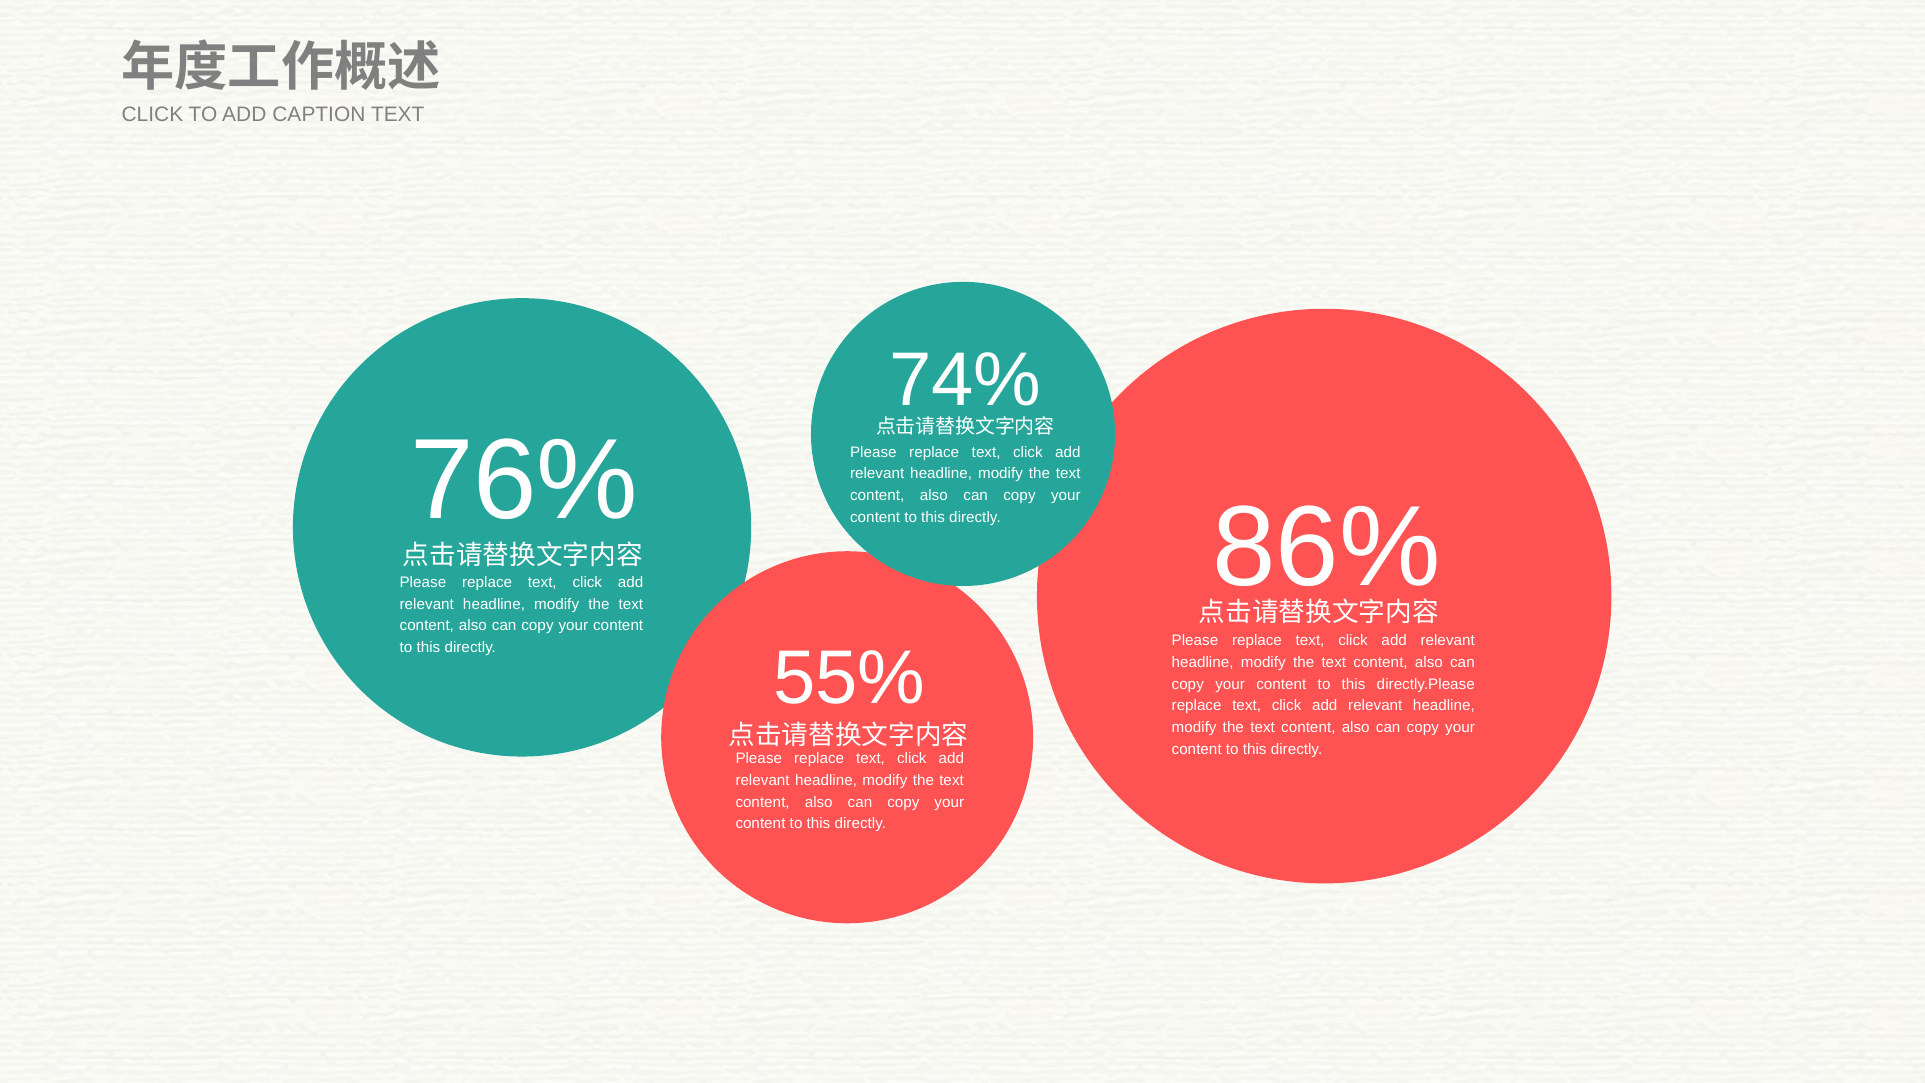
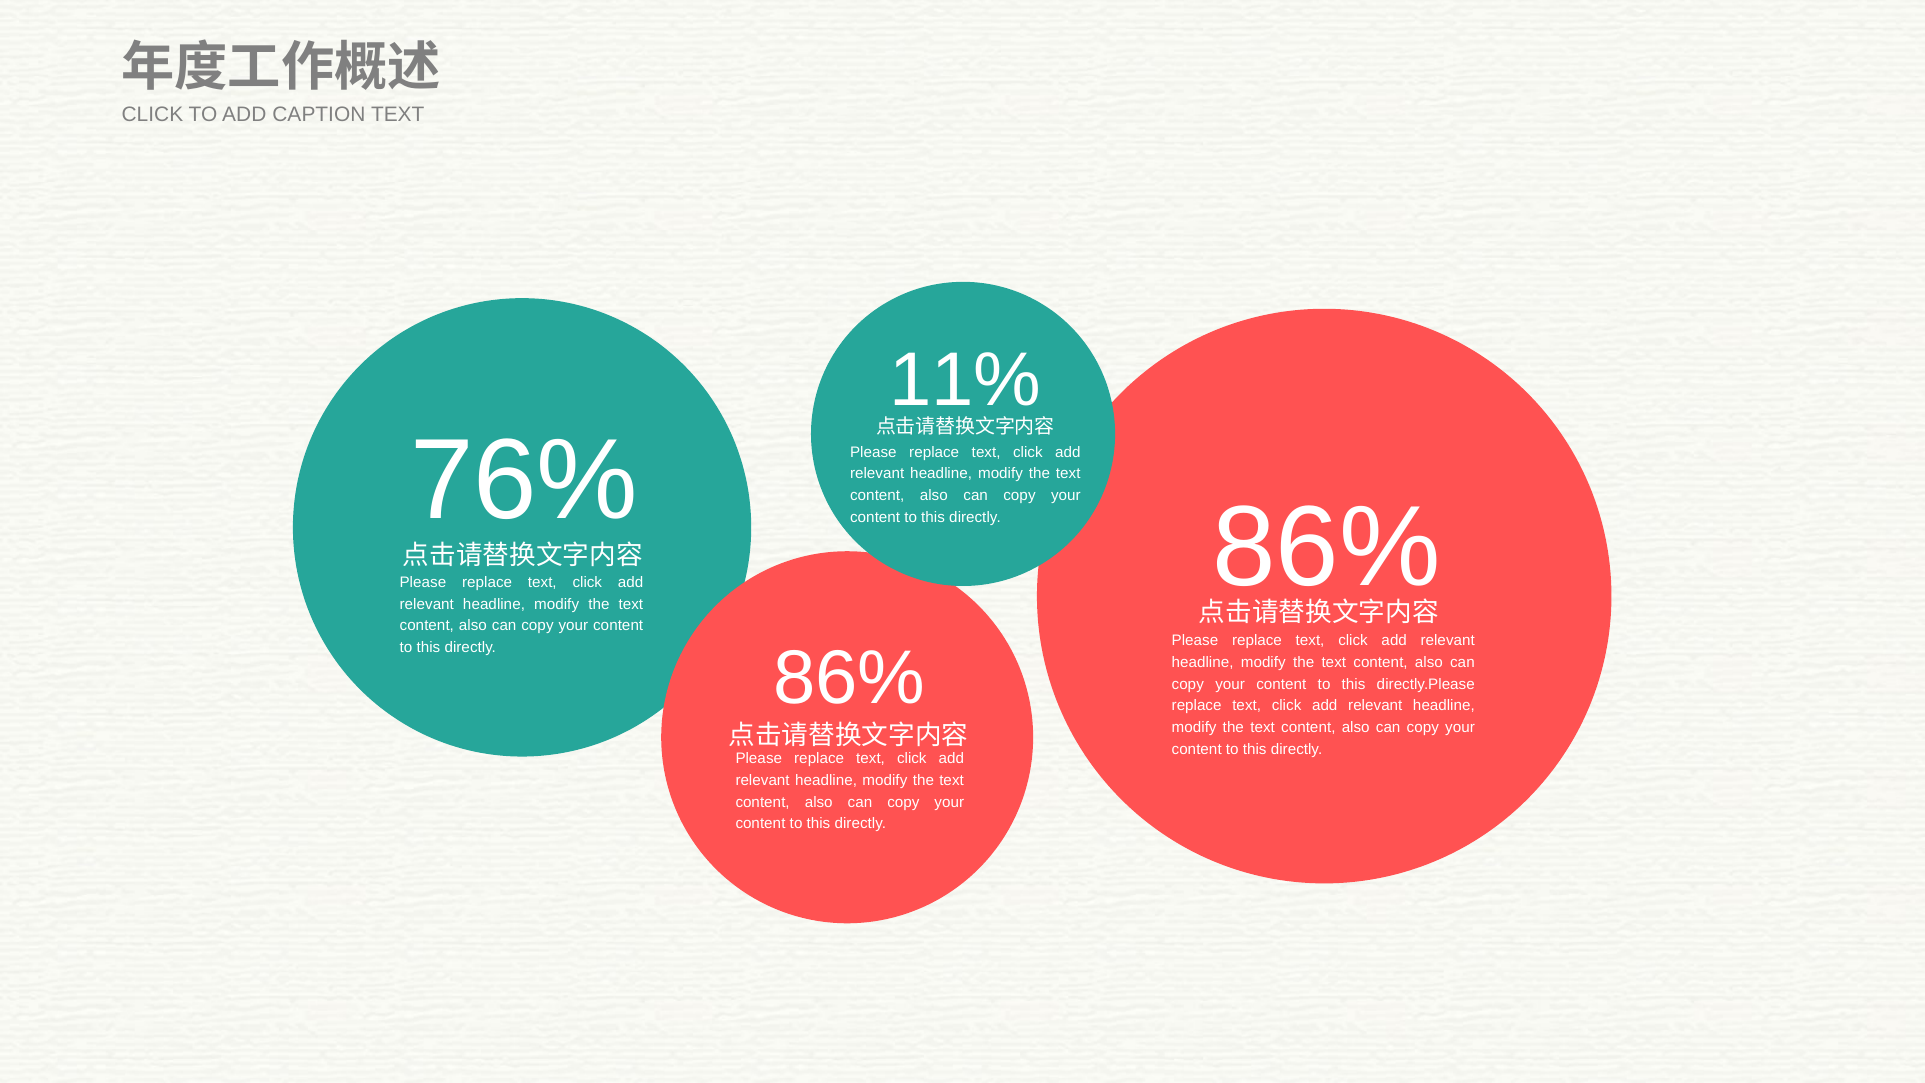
74%: 74% -> 11%
55% at (849, 678): 55% -> 86%
